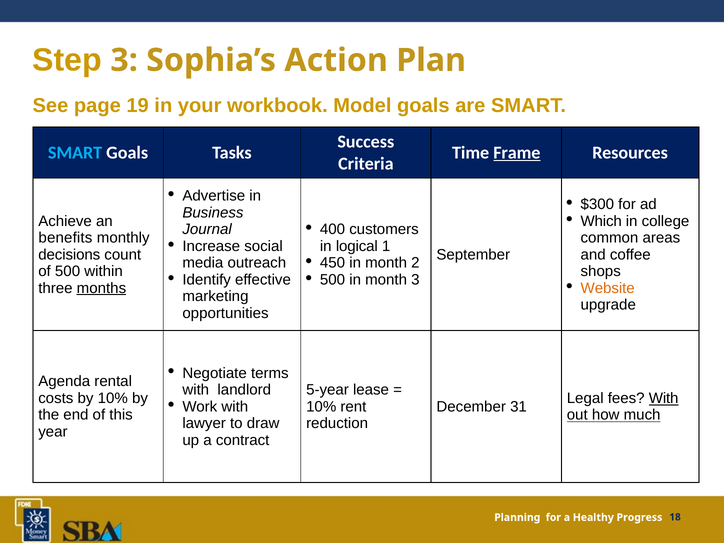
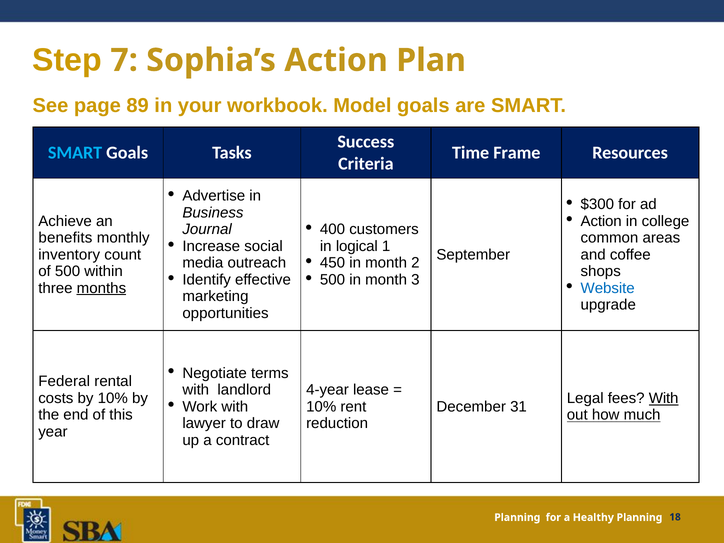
Step 3: 3 -> 7
19: 19 -> 89
Frame underline: present -> none
Which at (601, 221): Which -> Action
decisions: decisions -> inventory
Website colour: orange -> blue
Agenda: Agenda -> Federal
5-year: 5-year -> 4-year
Progress at (639, 517): Progress -> Planning
